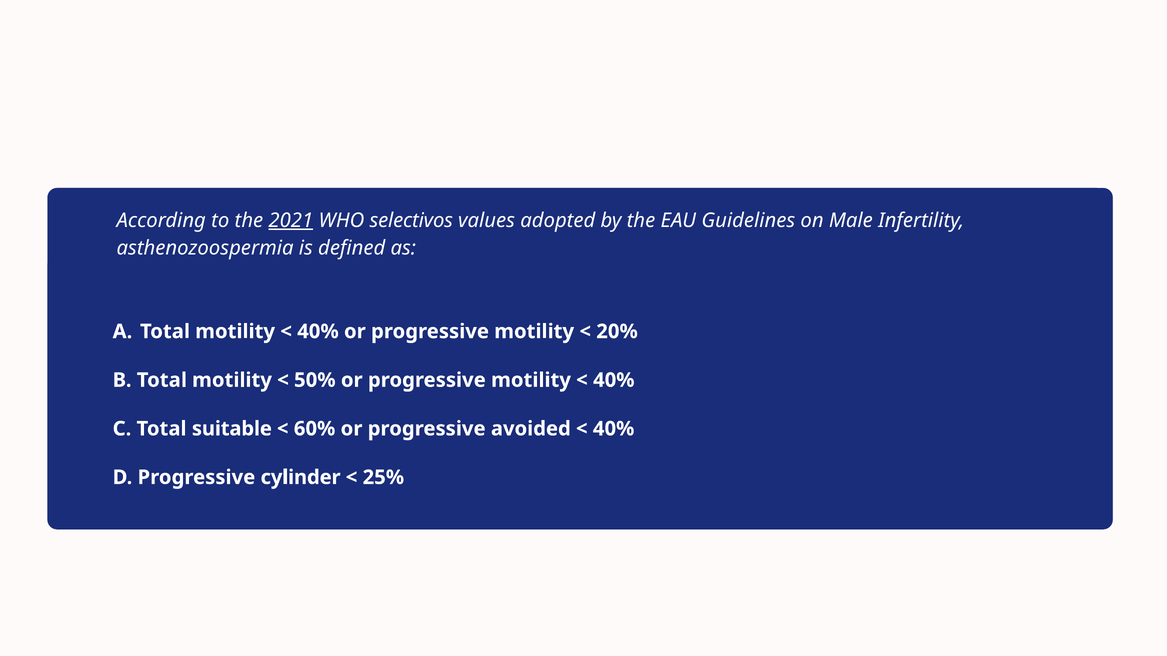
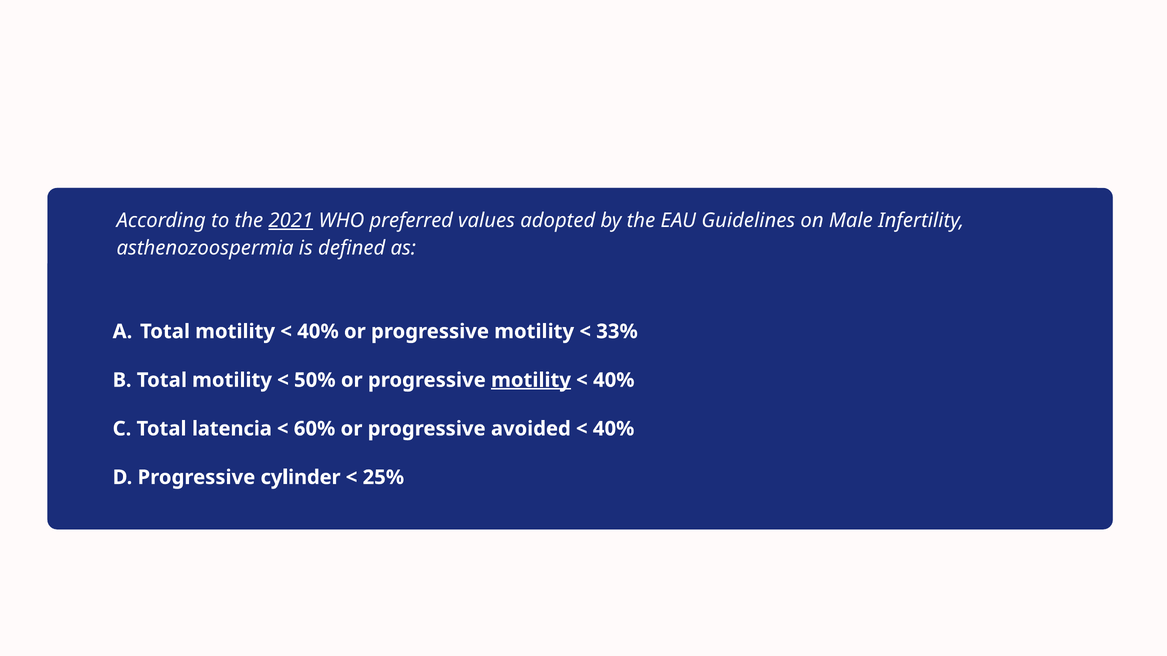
selectivos: selectivos -> preferred
20%: 20% -> 33%
motility at (531, 380) underline: none -> present
suitable: suitable -> latencia
